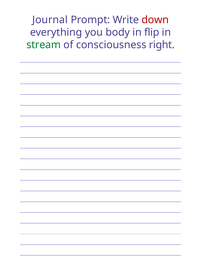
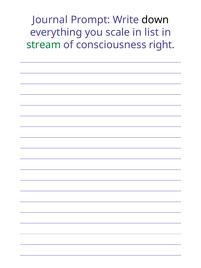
down colour: red -> black
body: body -> scale
flip: flip -> list
